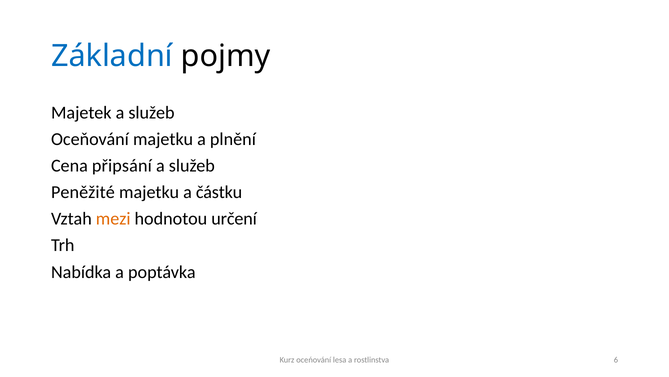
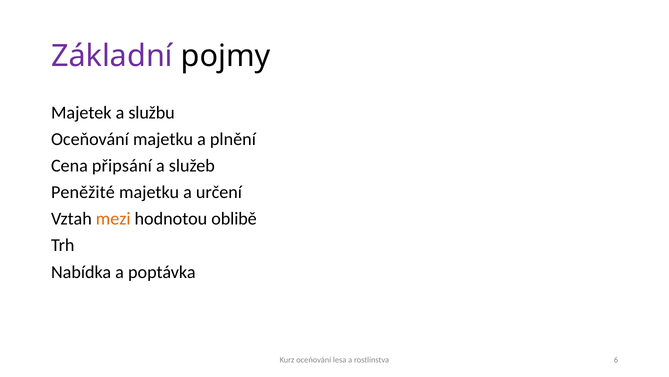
Základní colour: blue -> purple
Majetek a služeb: služeb -> službu
částku: částku -> určení
určení: určení -> oblibě
